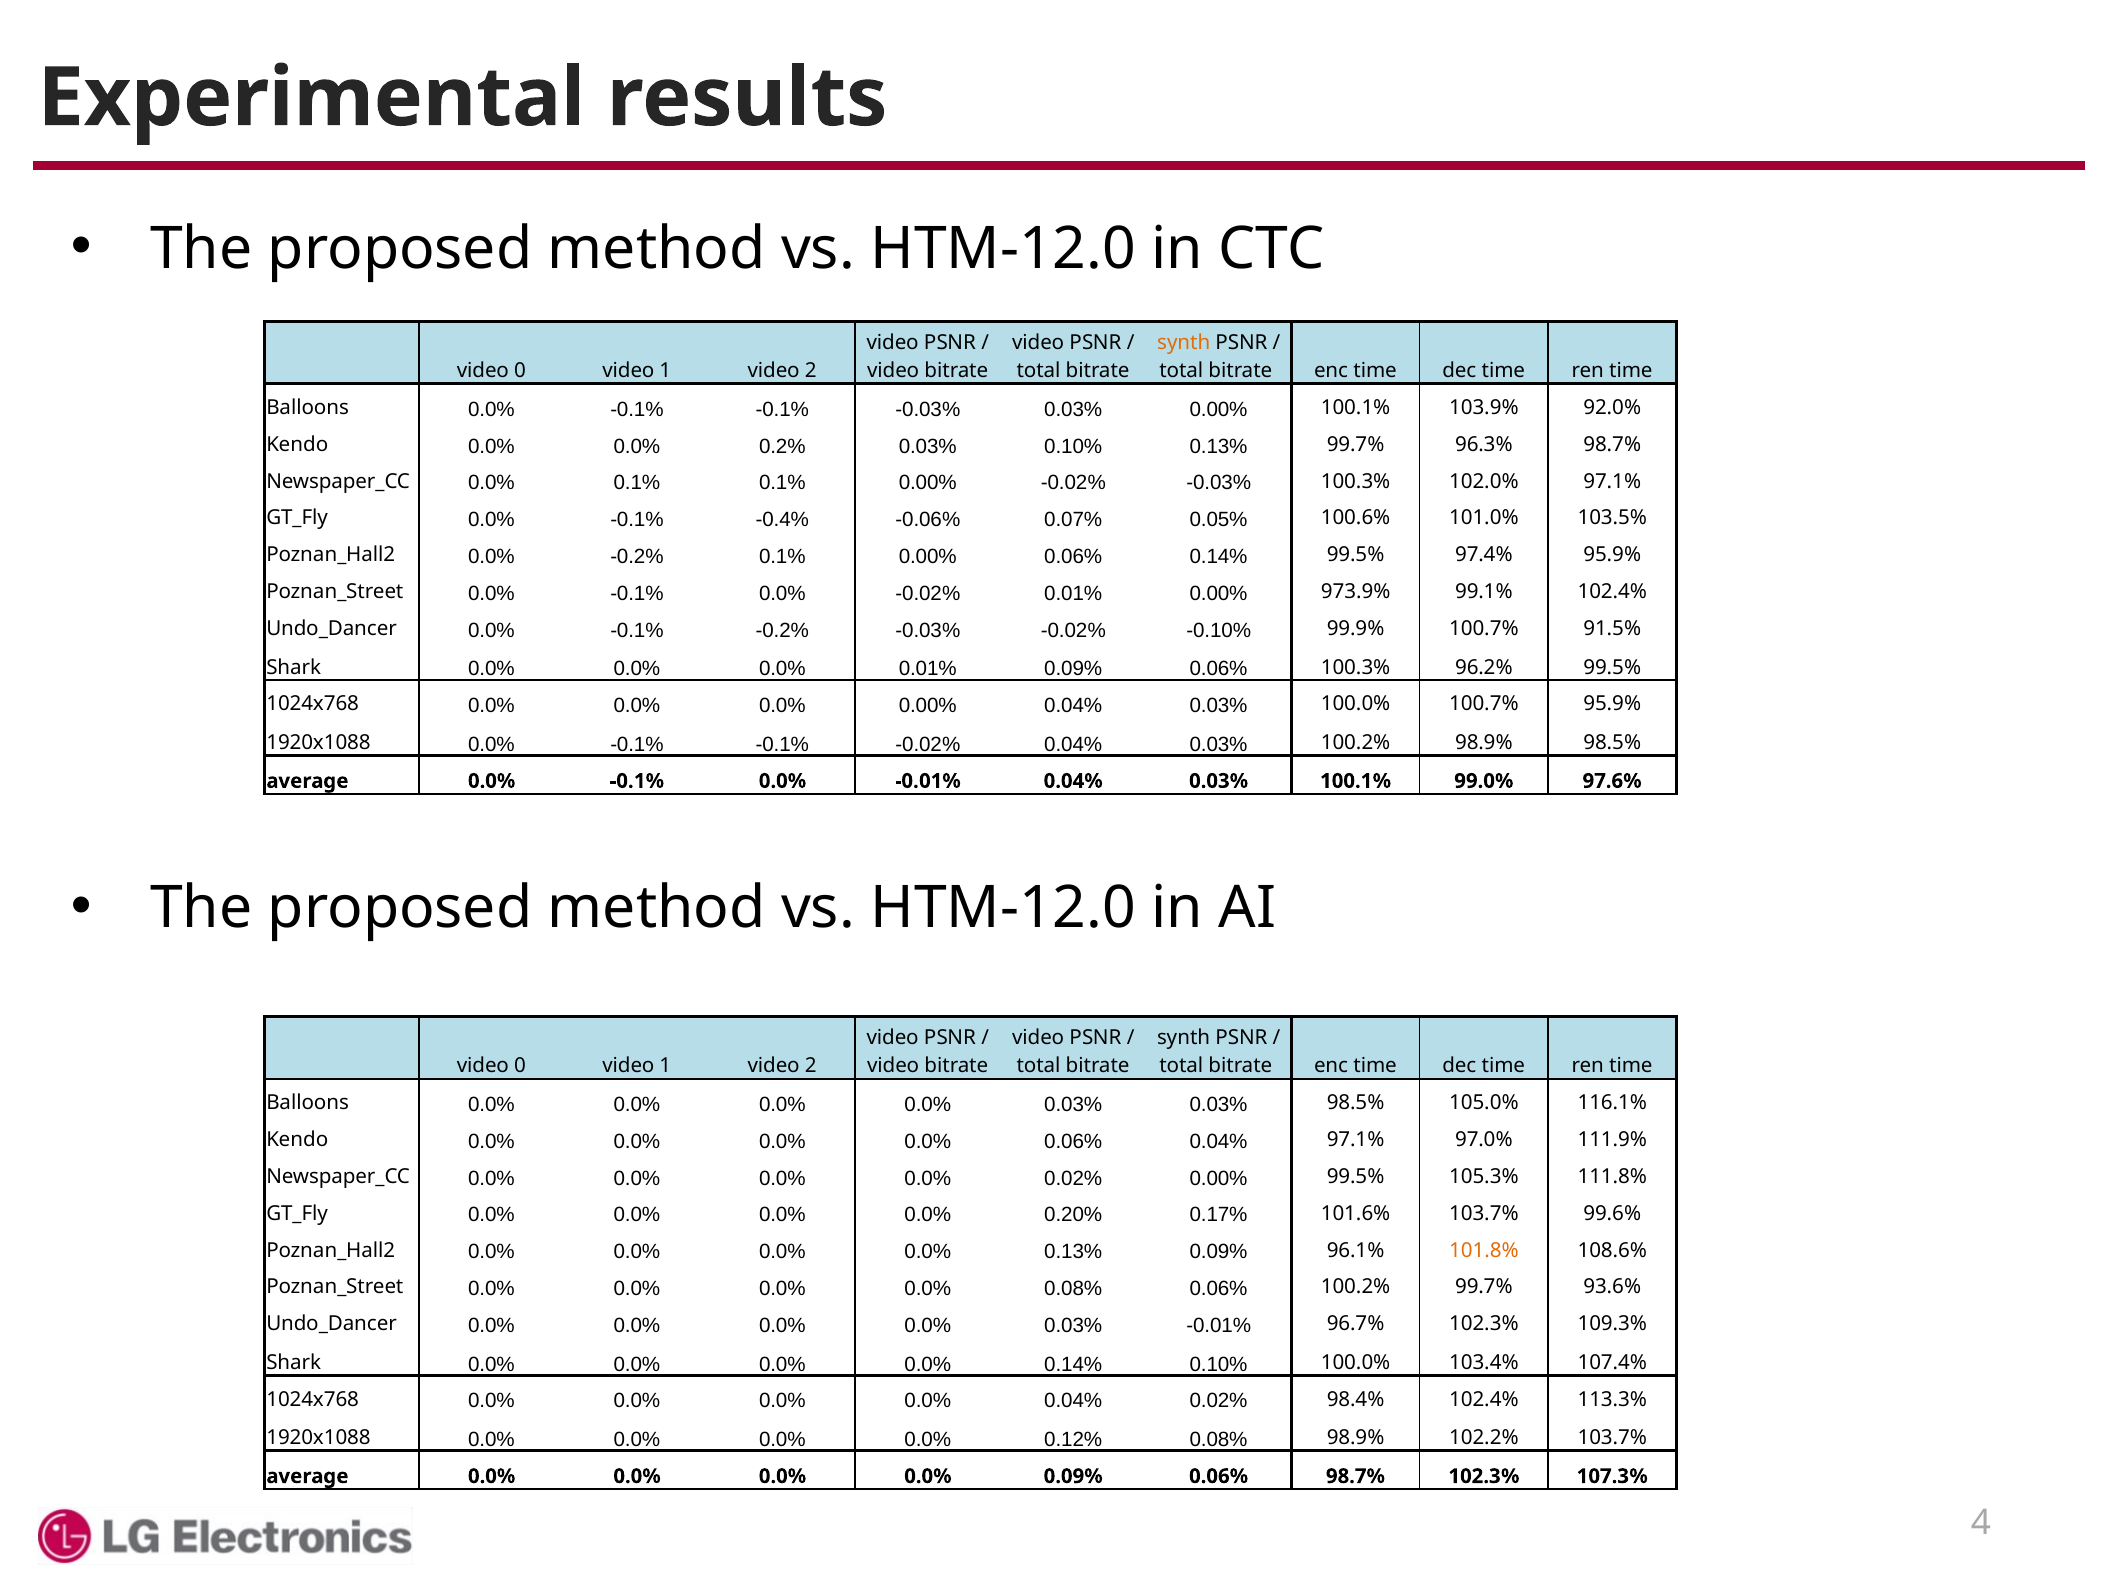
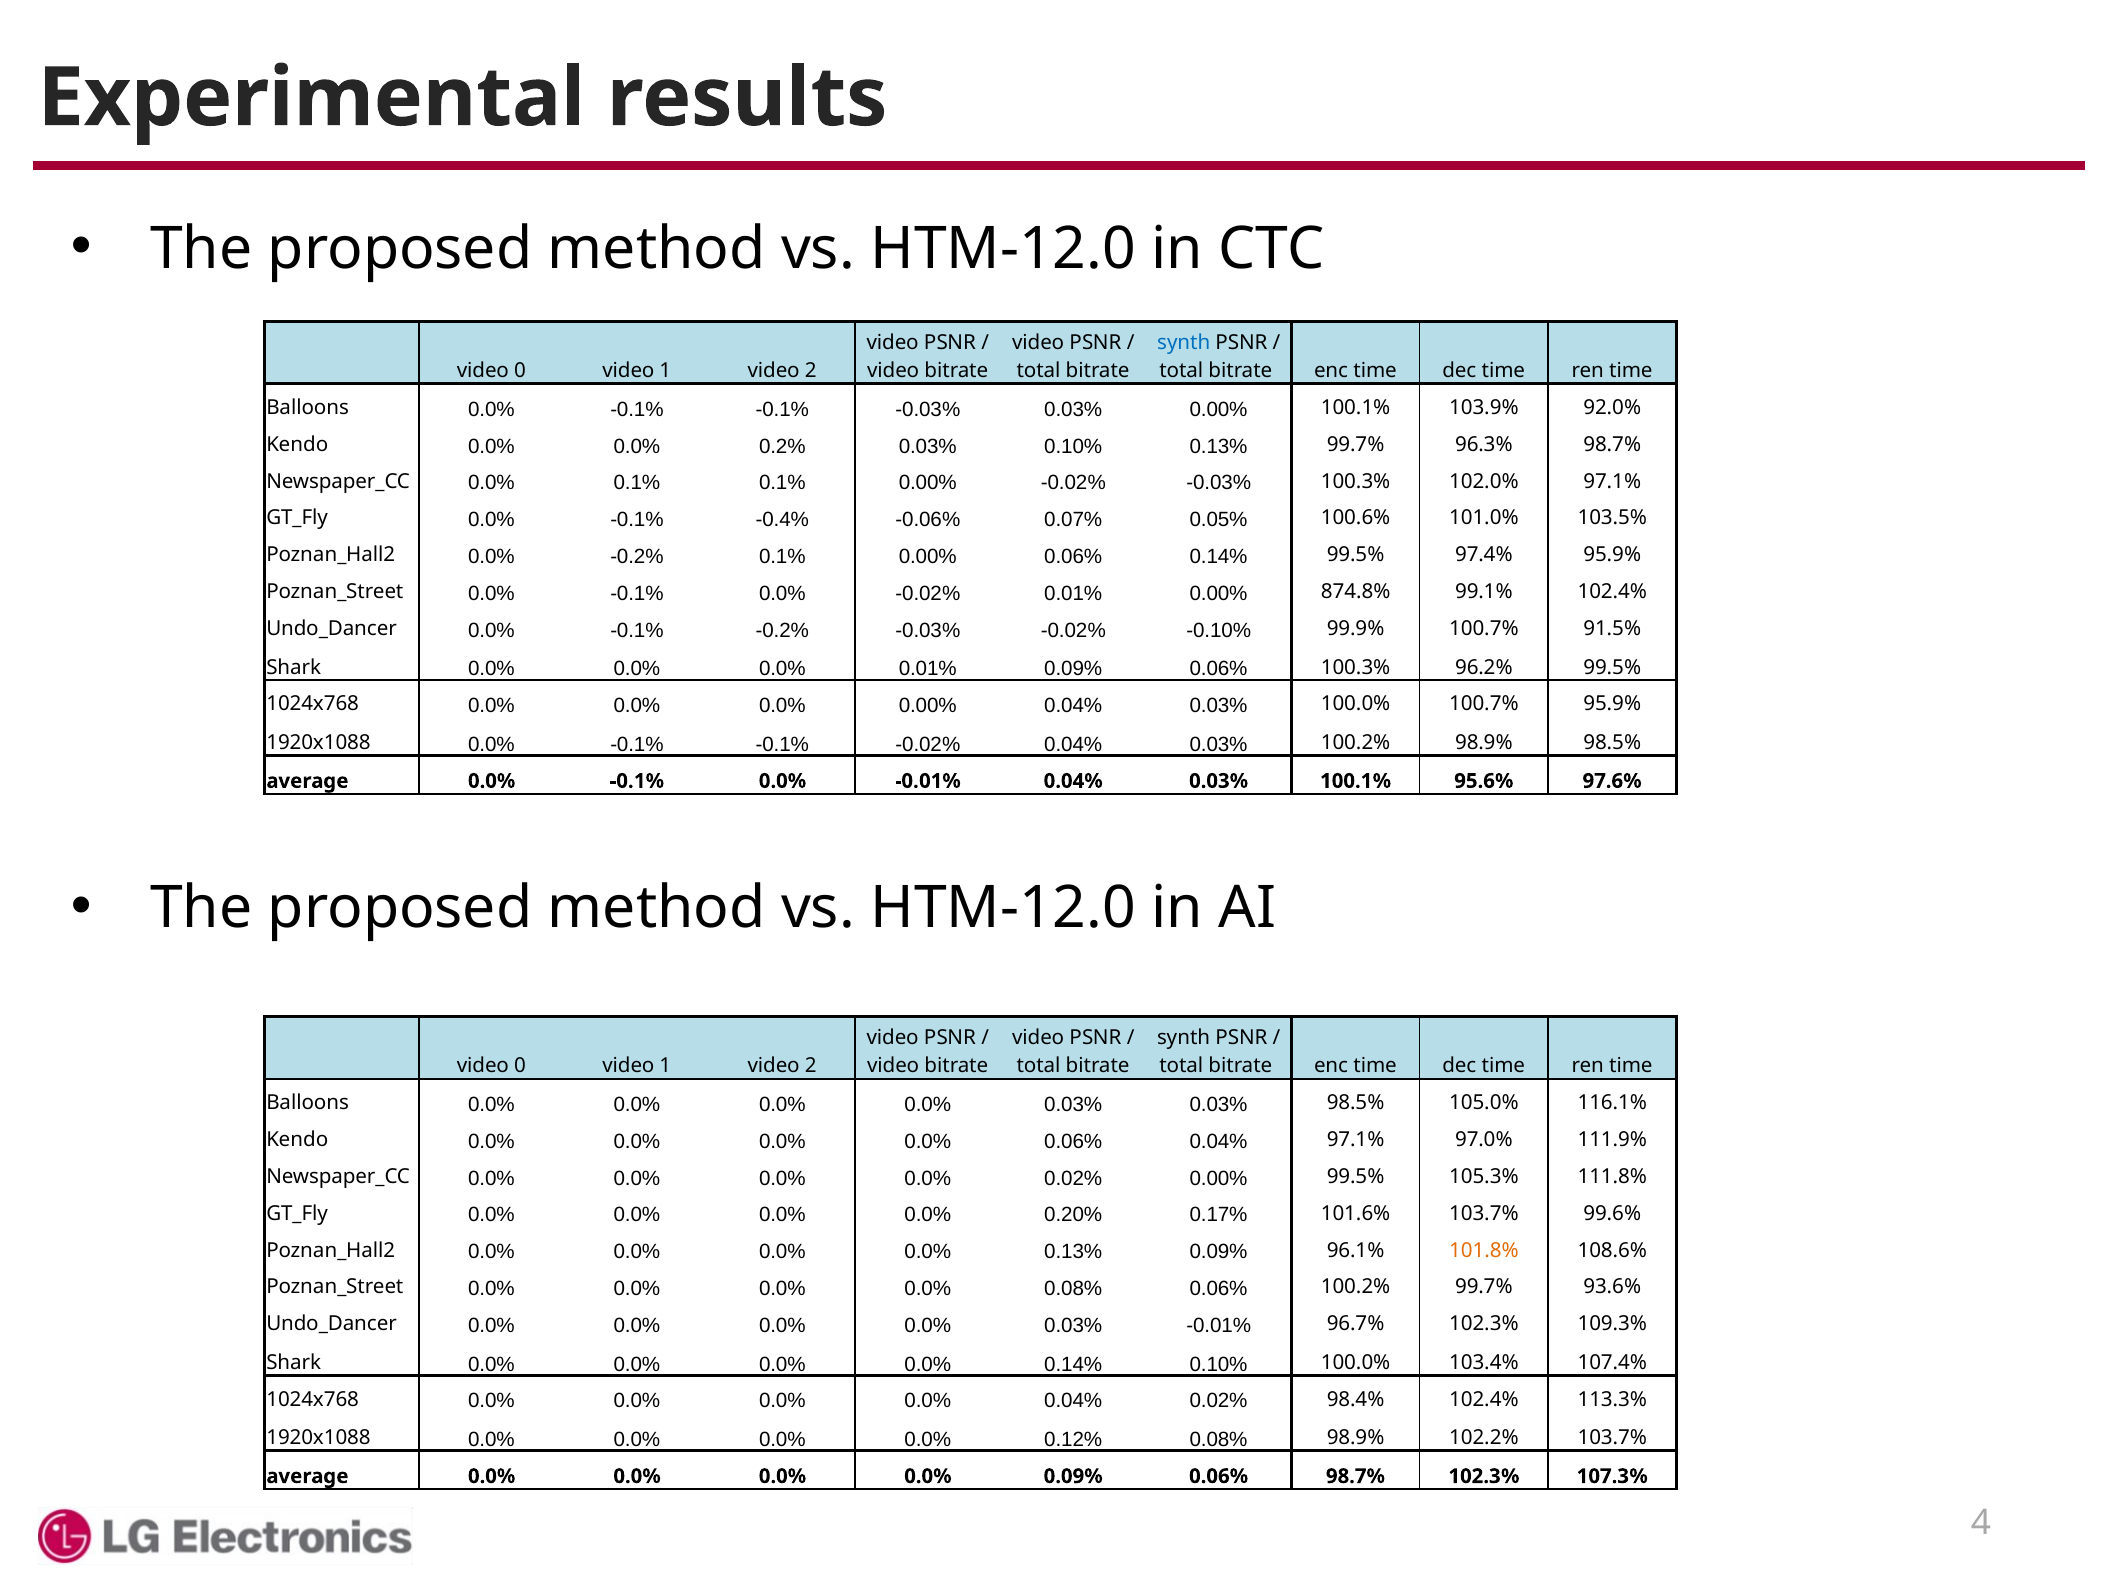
synth at (1184, 343) colour: orange -> blue
973.9%: 973.9% -> 874.8%
99.0%: 99.0% -> 95.6%
